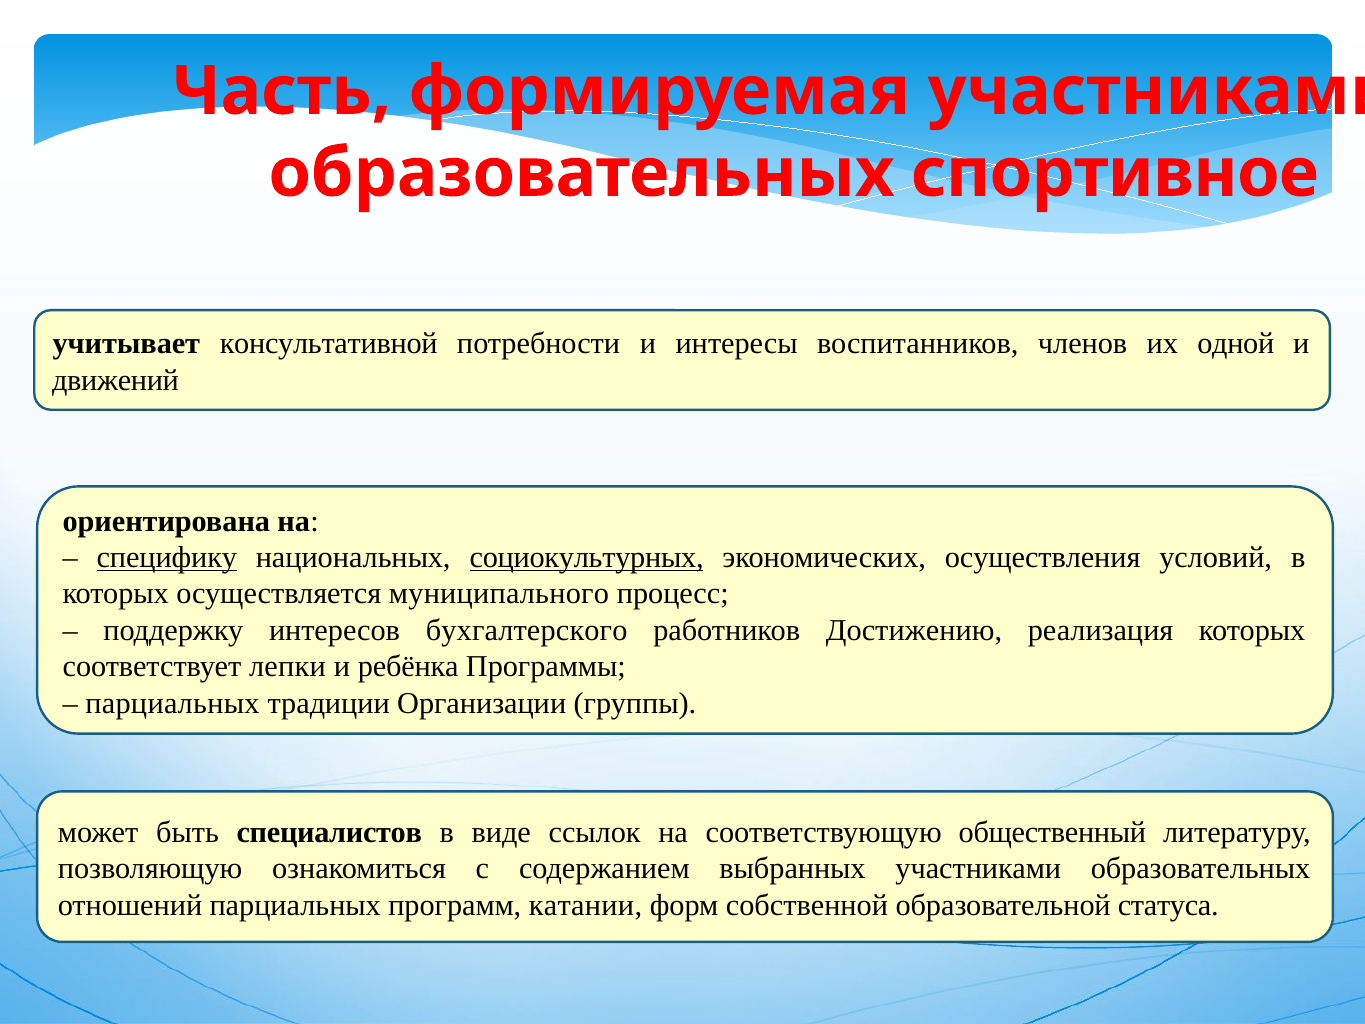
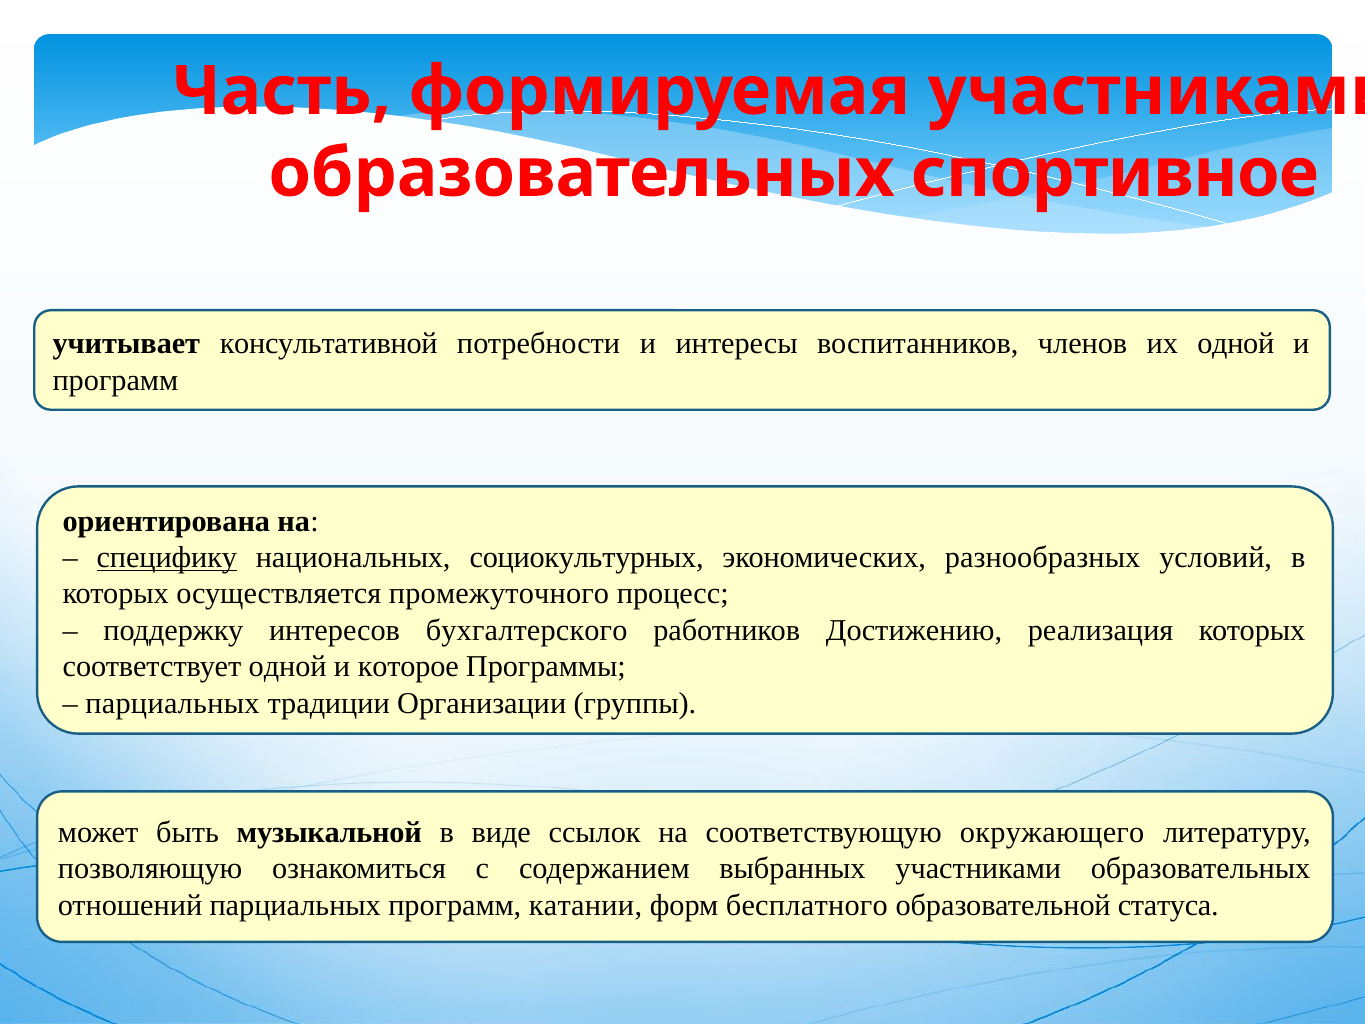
движений at (116, 380): движений -> программ
социокультурных underline: present -> none
осуществления: осуществления -> разнообразных
муниципального: муниципального -> промежуточного
соответствует лепки: лепки -> одной
ребёнка: ребёнка -> которое
специалистов: специалистов -> музыкальной
общественный: общественный -> окружающего
собственной: собственной -> бесплатного
